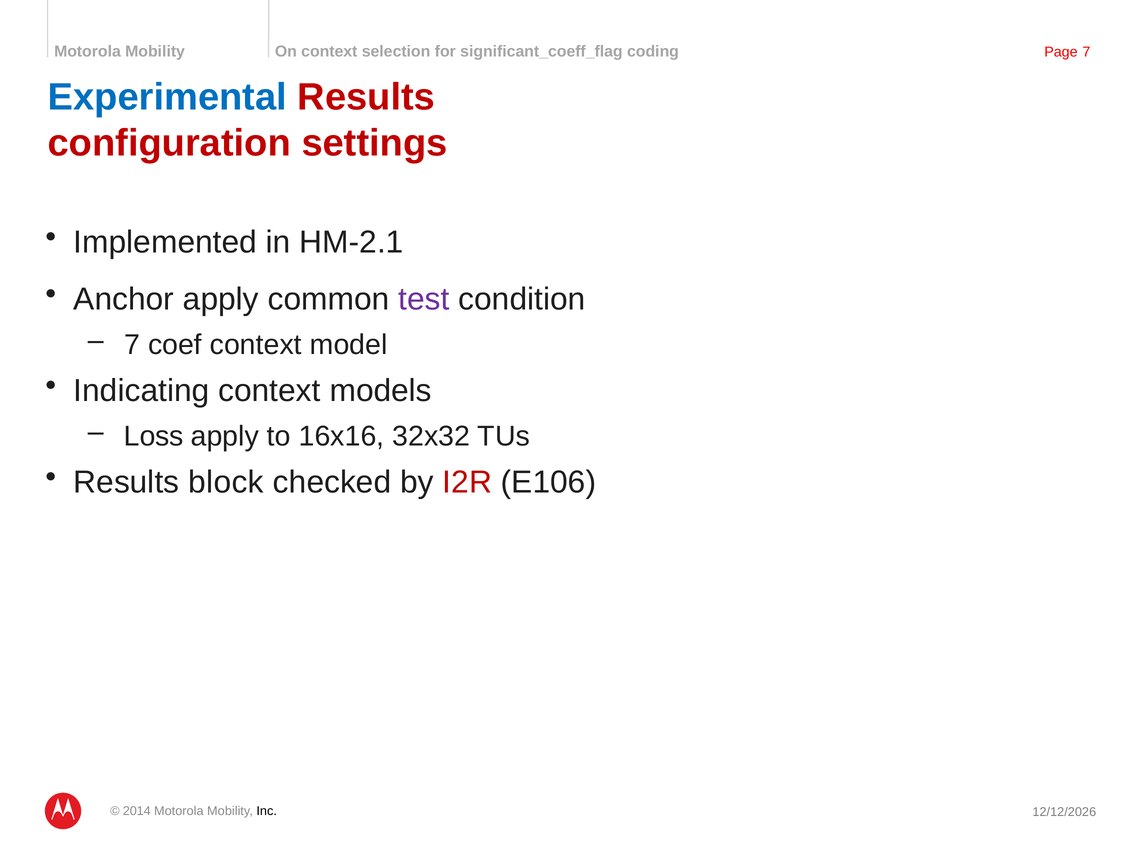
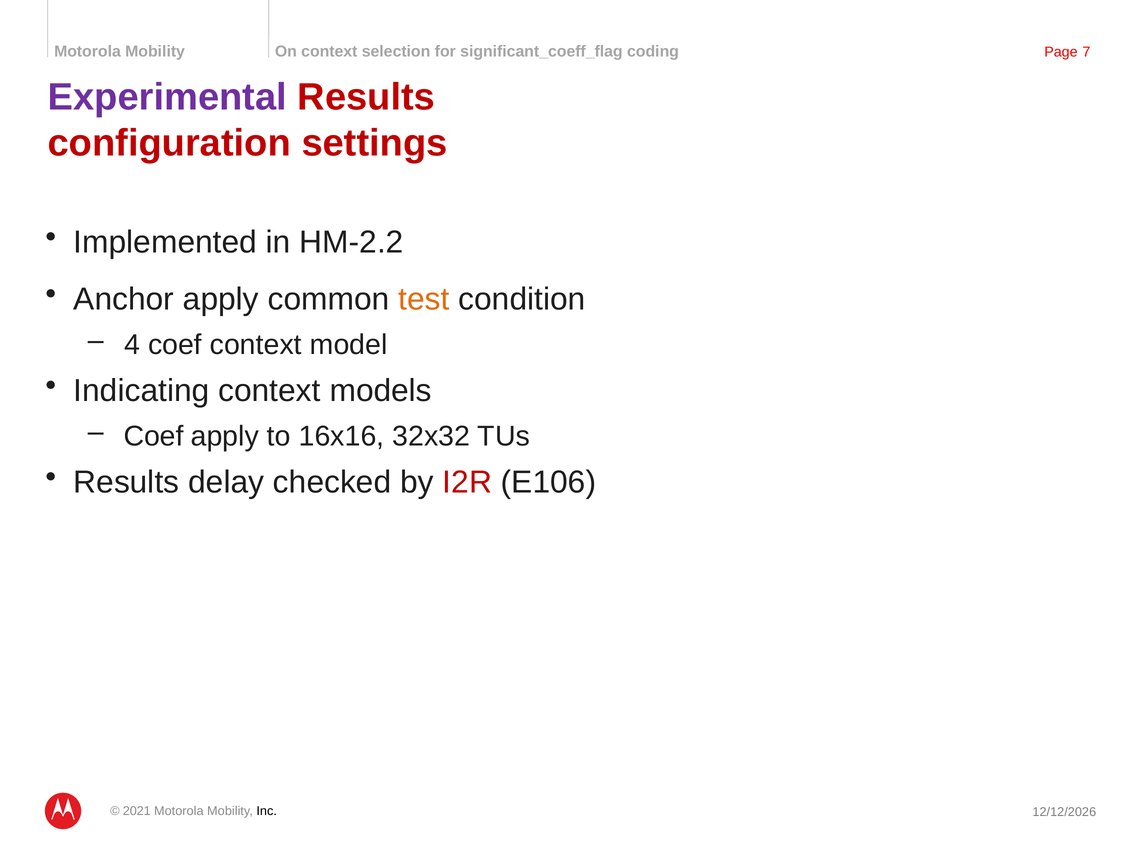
Experimental colour: blue -> purple
HM-2.1: HM-2.1 -> HM-2.2
test colour: purple -> orange
7 at (132, 345): 7 -> 4
Loss at (154, 437): Loss -> Coef
block: block -> delay
2014: 2014 -> 2021
